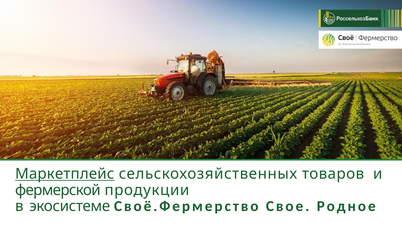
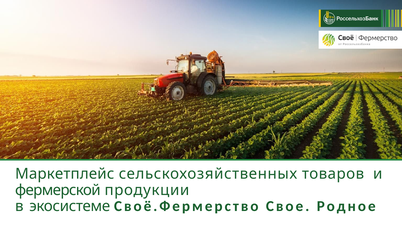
Маркетплейс underline: present -> none
